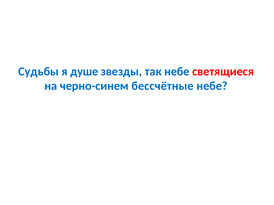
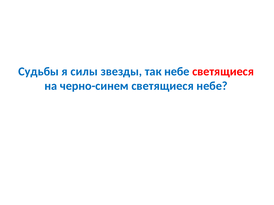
душе: душе -> силы
черно-синем бессчётные: бессчётные -> светящиеся
